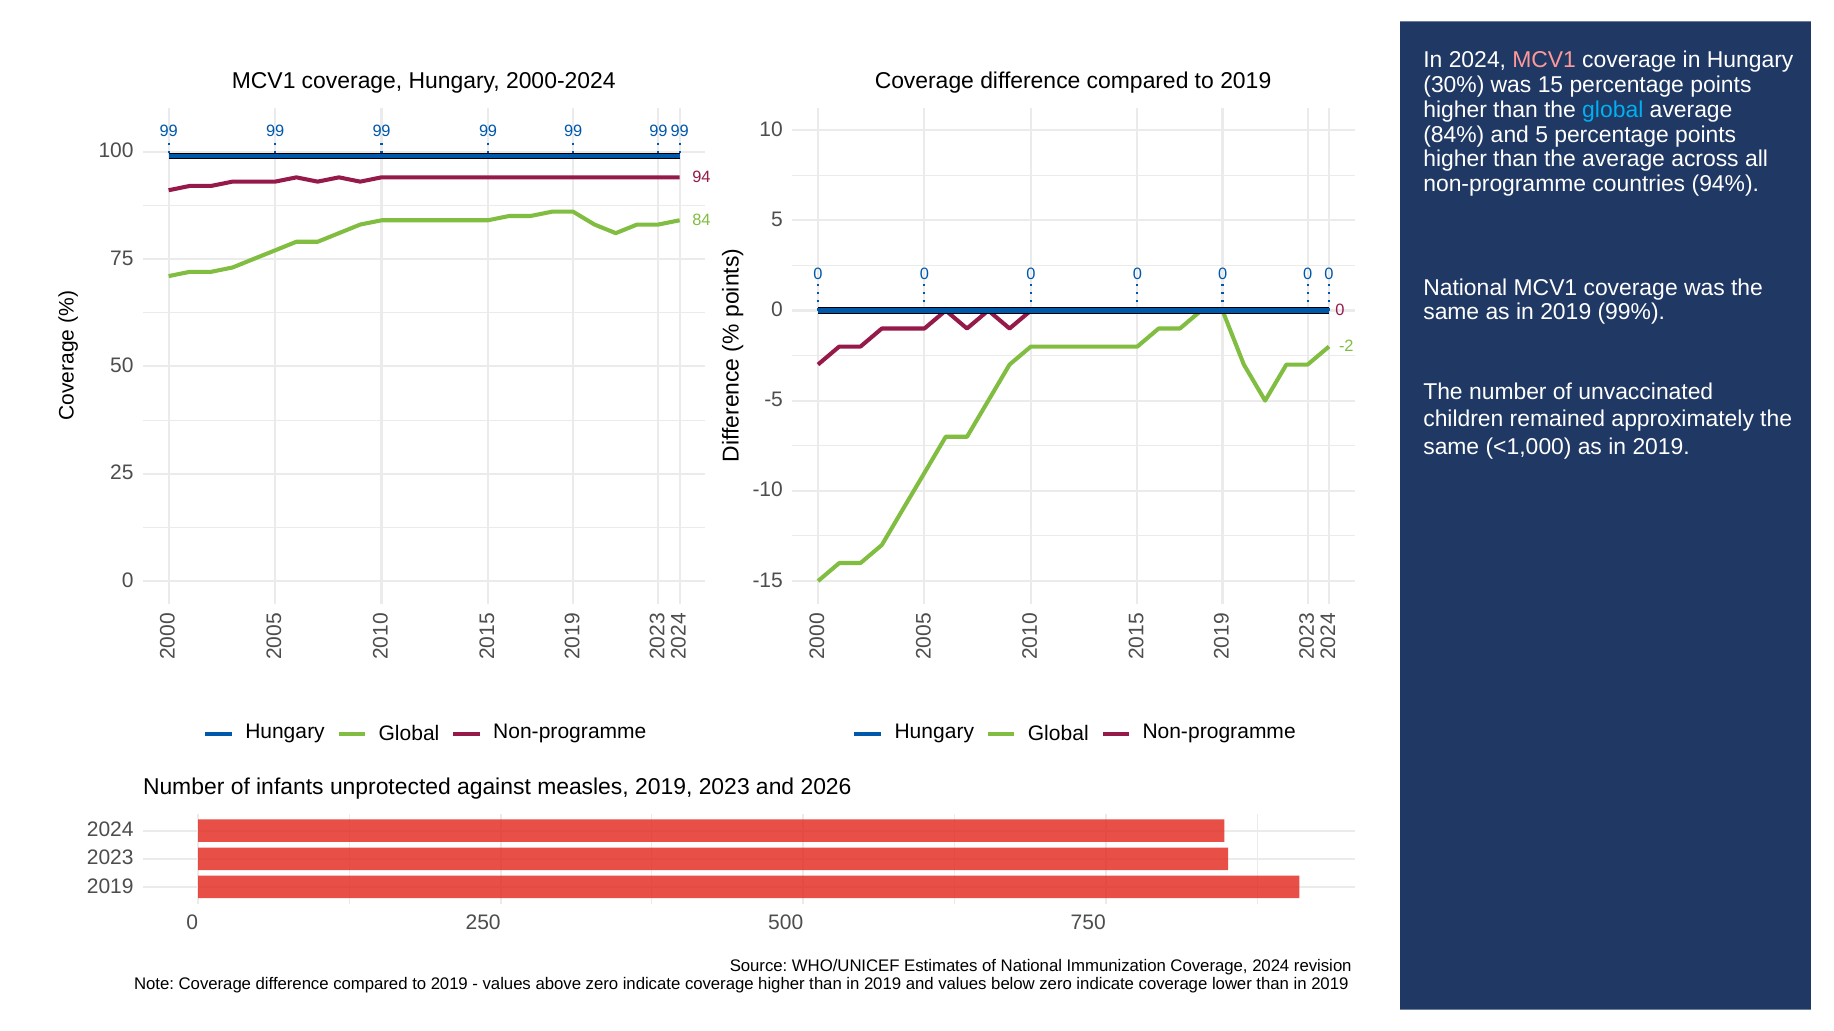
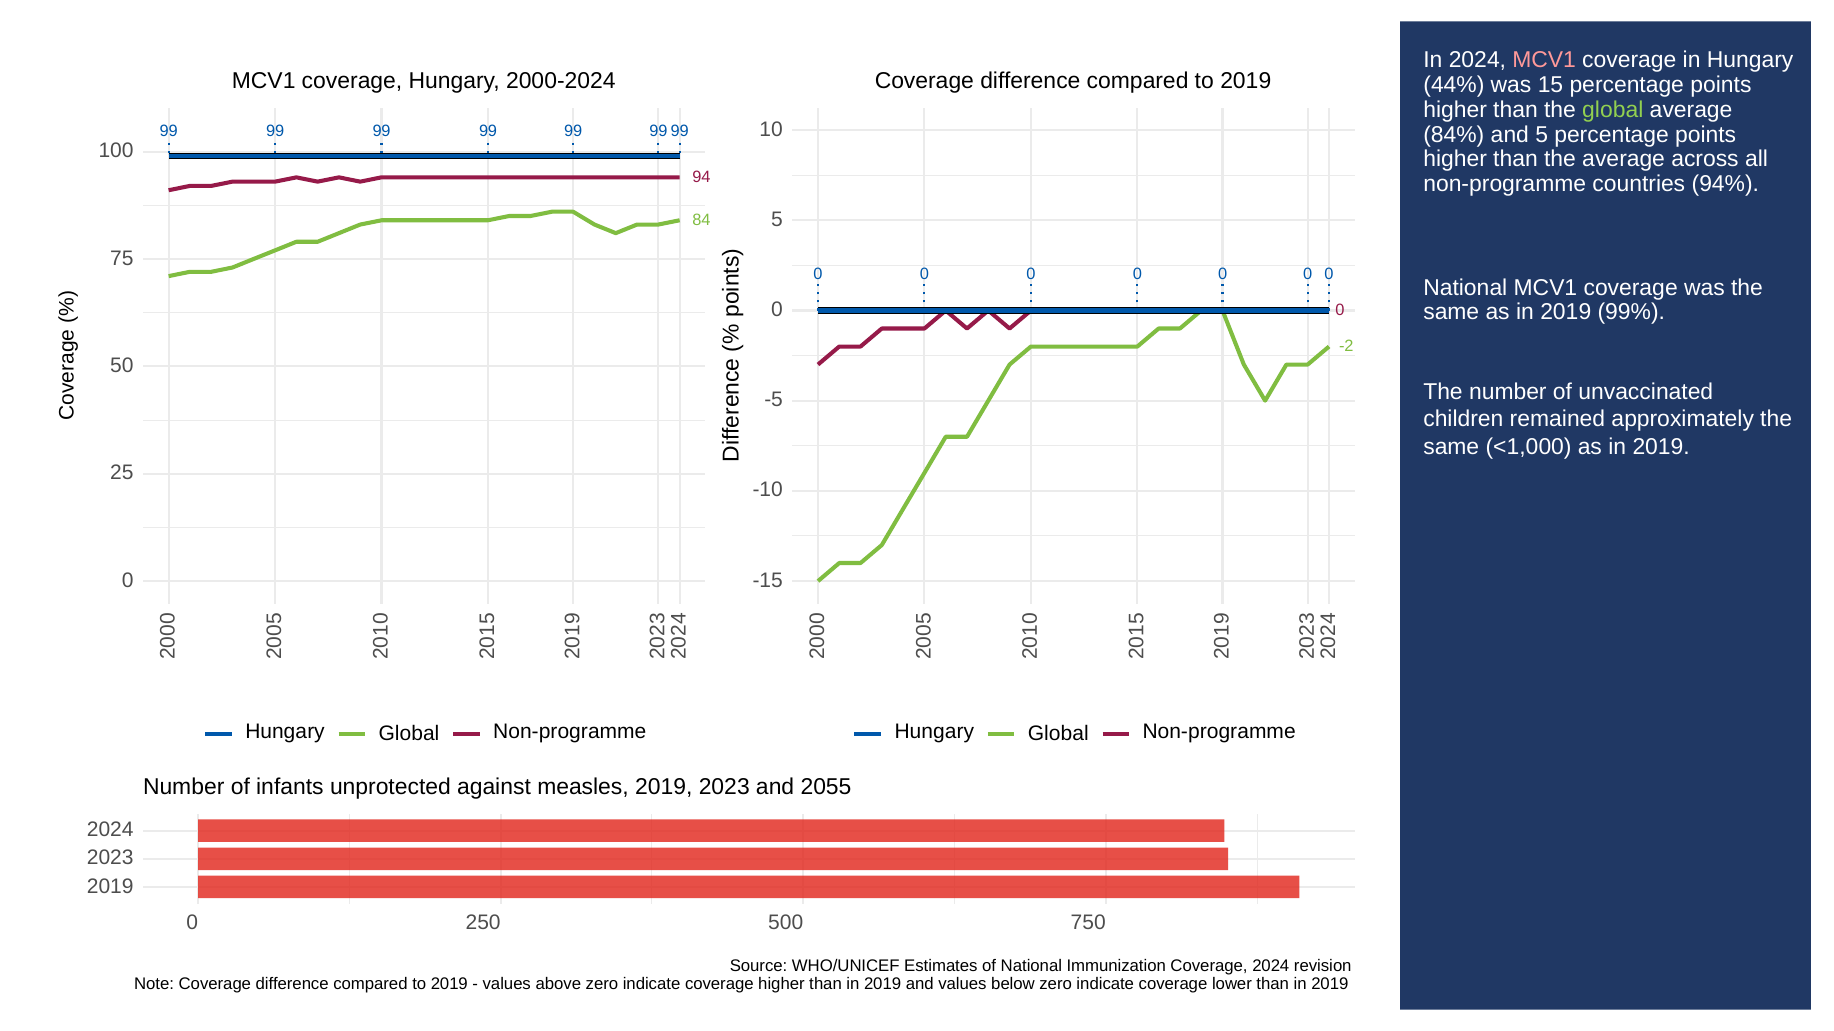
30%: 30% -> 44%
global at (1613, 110) colour: light blue -> light green
2026: 2026 -> 2055
